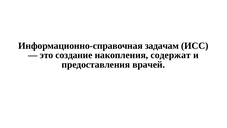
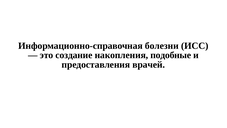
задачам: задачам -> болезни
содержат: содержат -> подобные
